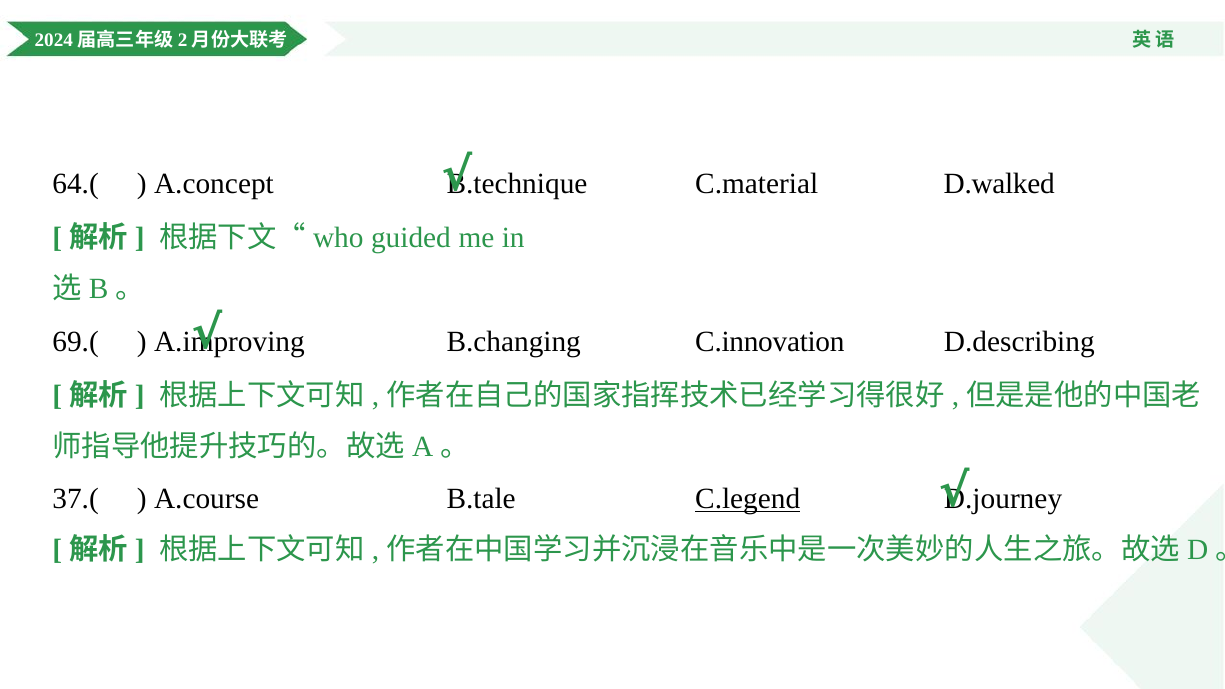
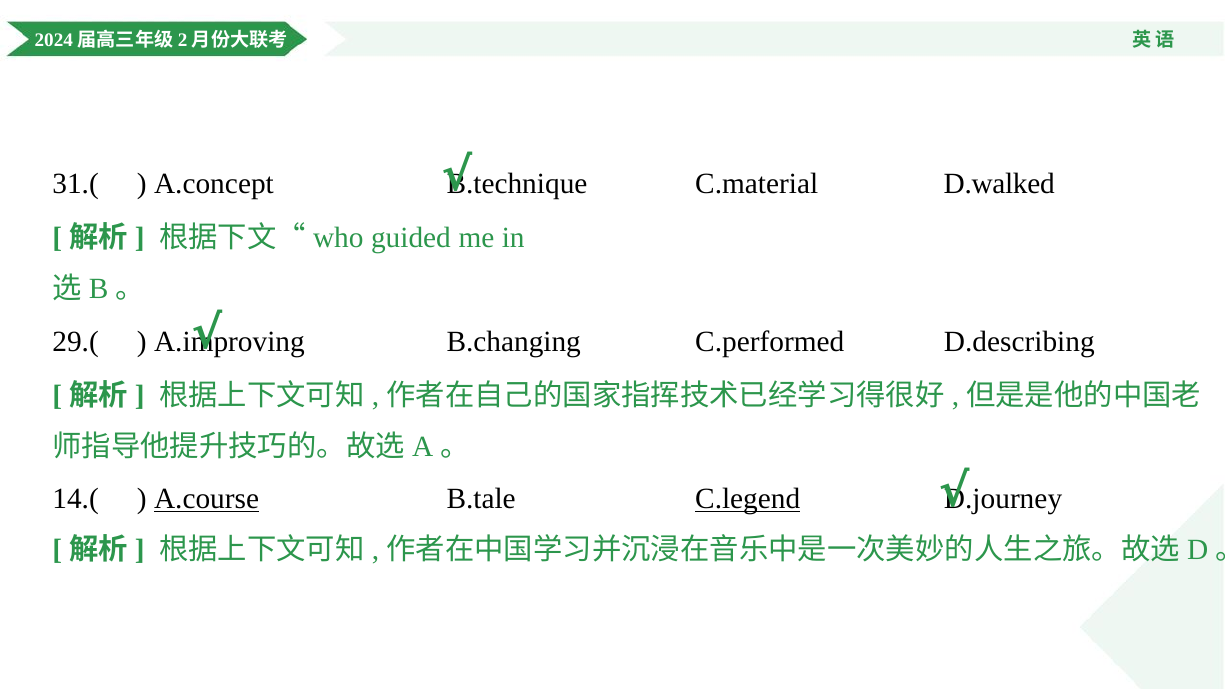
64.(: 64.( -> 31.(
69.(: 69.( -> 29.(
C.innovation: C.innovation -> C.performed
37.(: 37.( -> 14.(
A.course underline: none -> present
